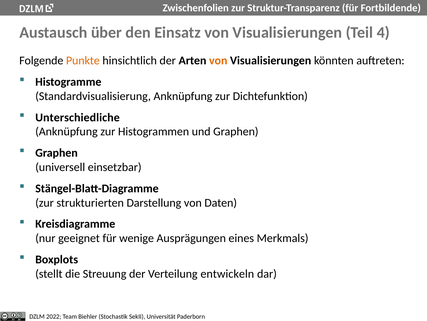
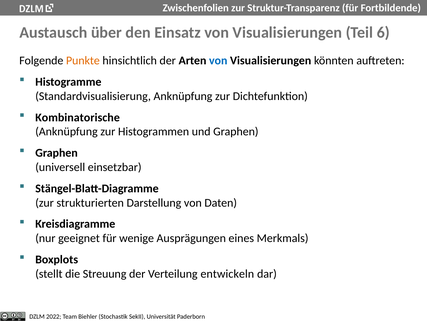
4: 4 -> 6
von at (218, 60) colour: orange -> blue
Unterschiedliche: Unterschiedliche -> Kombinatorische
